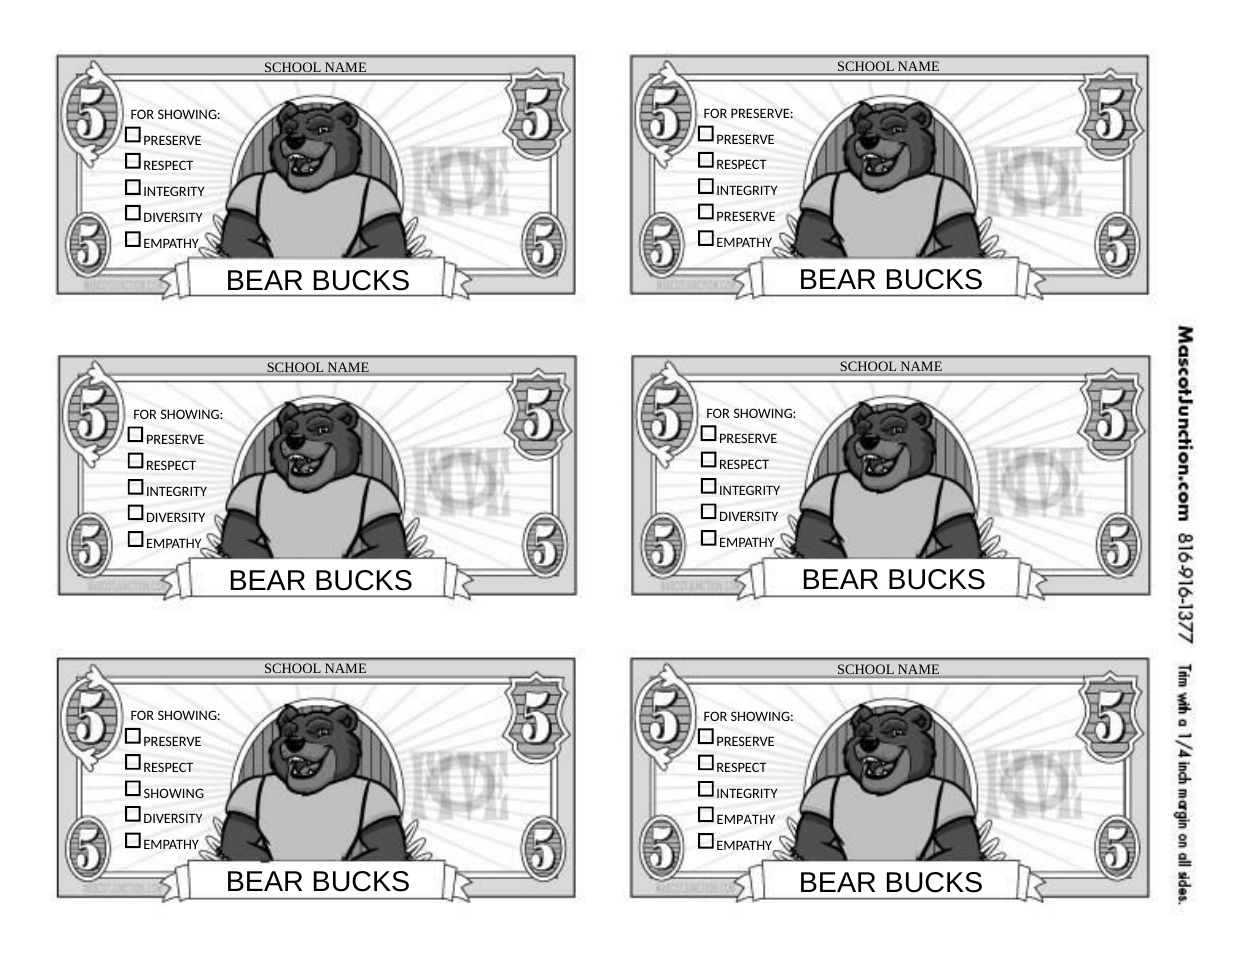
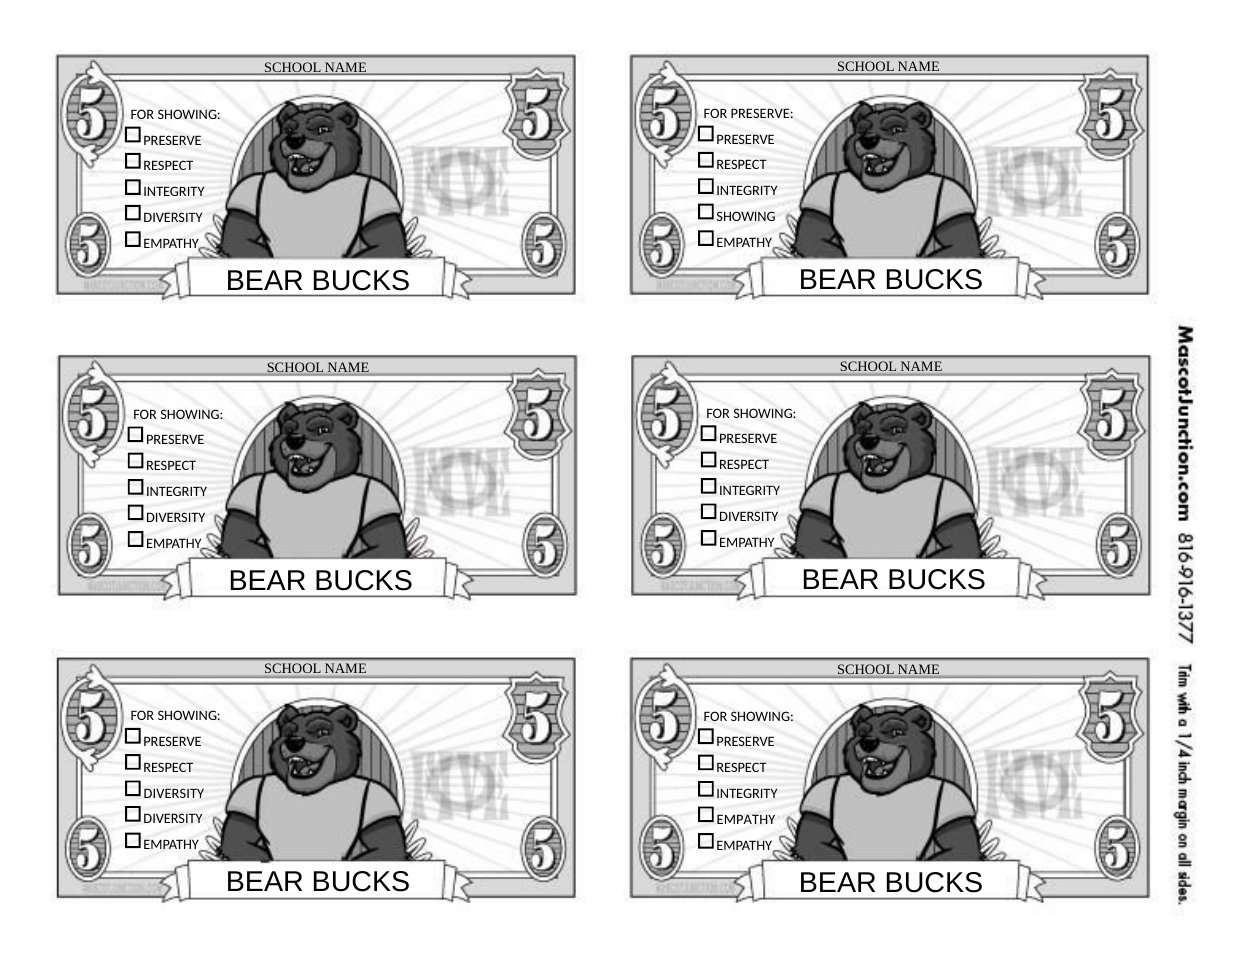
PRESERVE at (746, 217): PRESERVE -> SHOWING
SHOWING at (174, 794): SHOWING -> DIVERSITY
